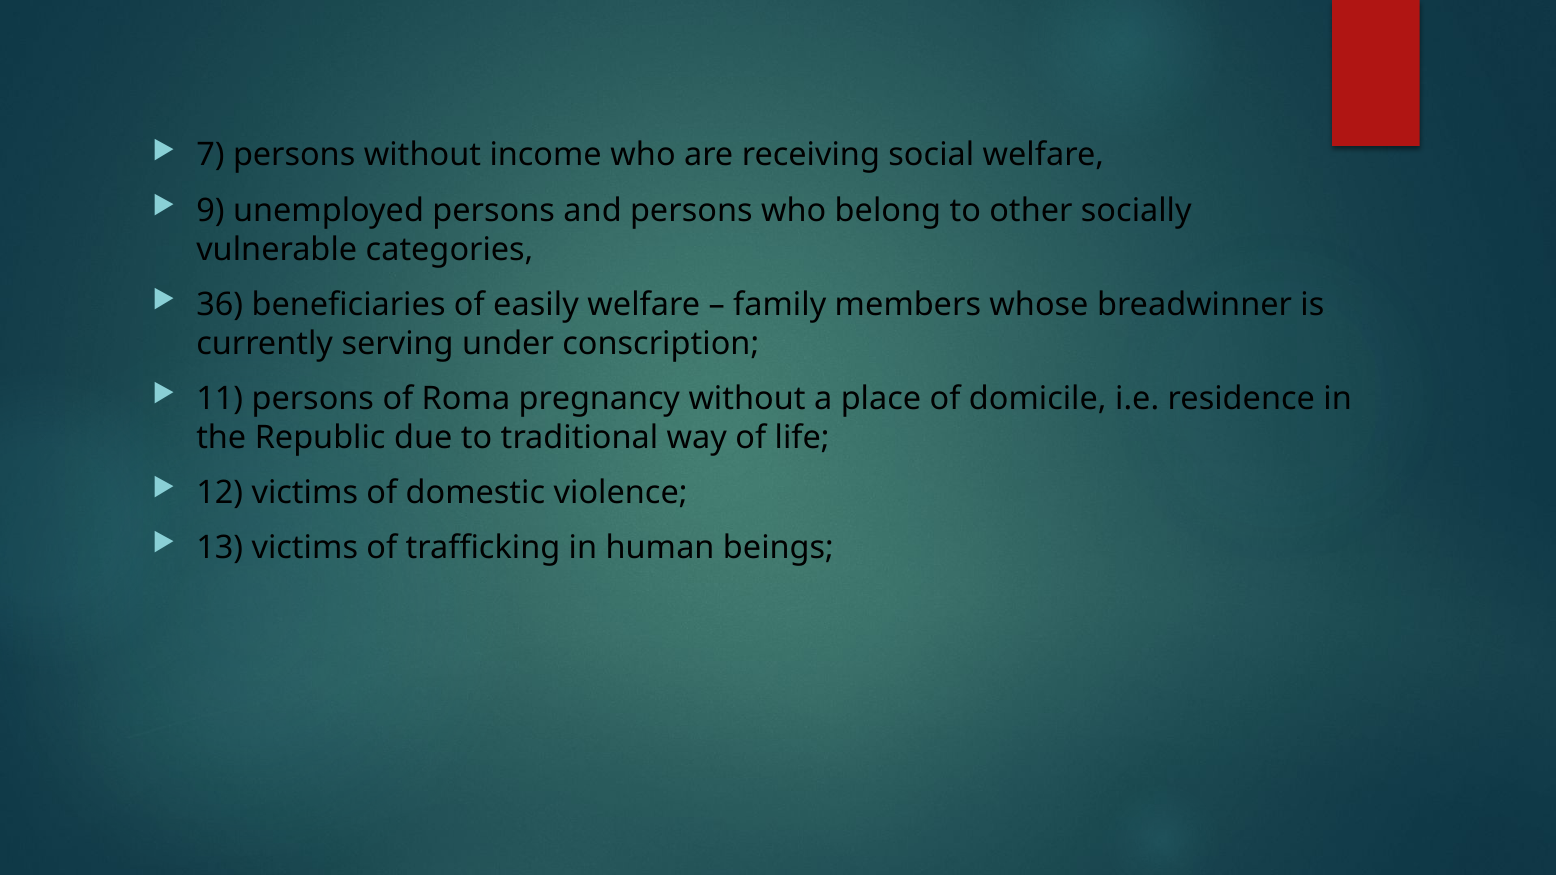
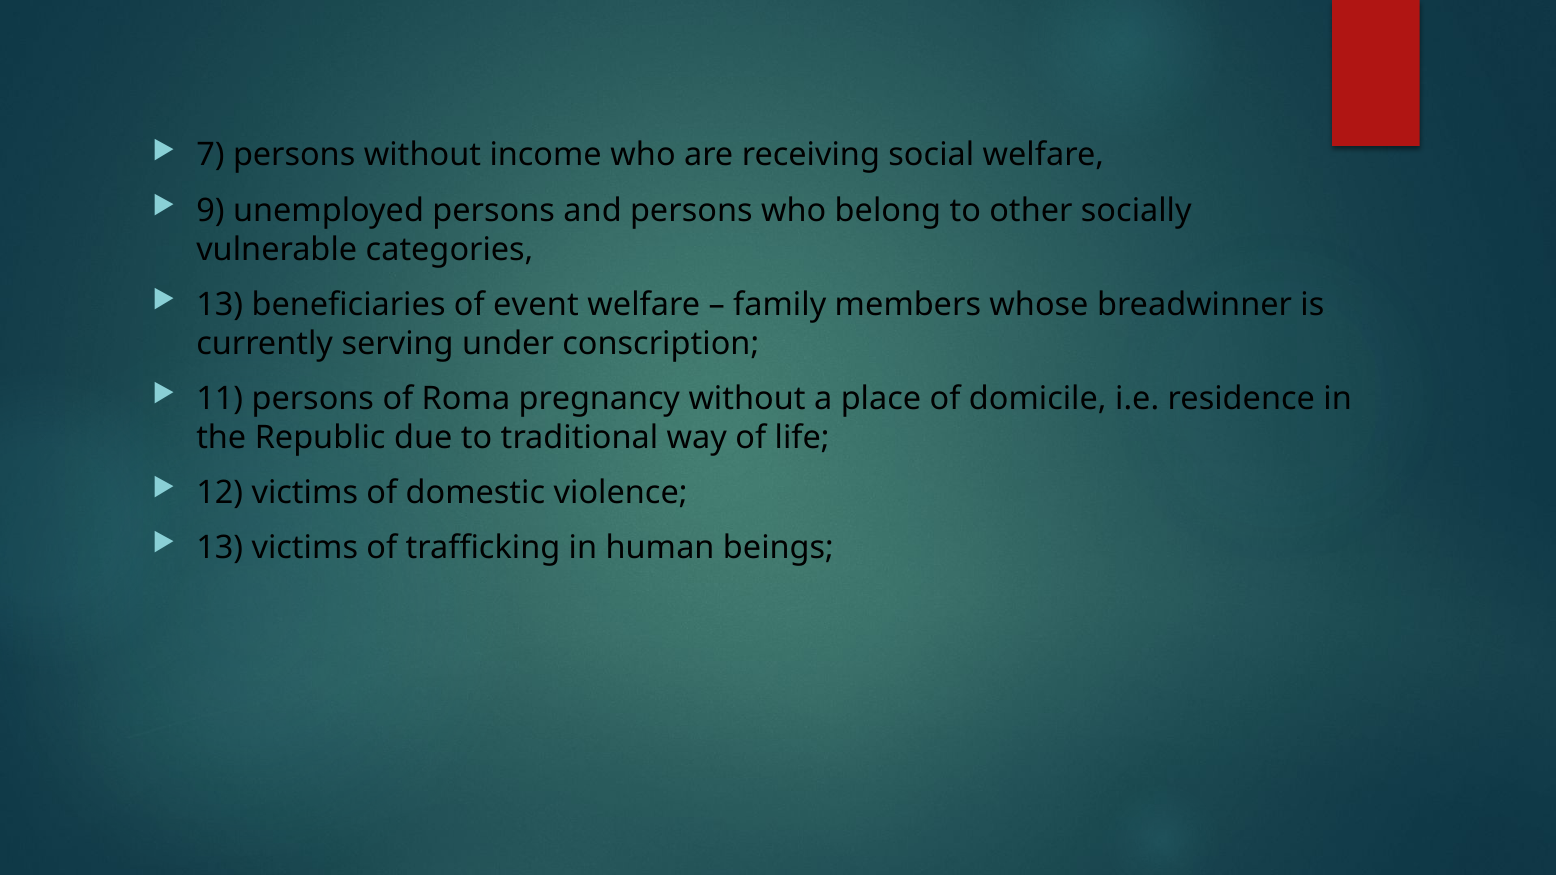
36 at (220, 305): 36 -> 13
easily: easily -> event
